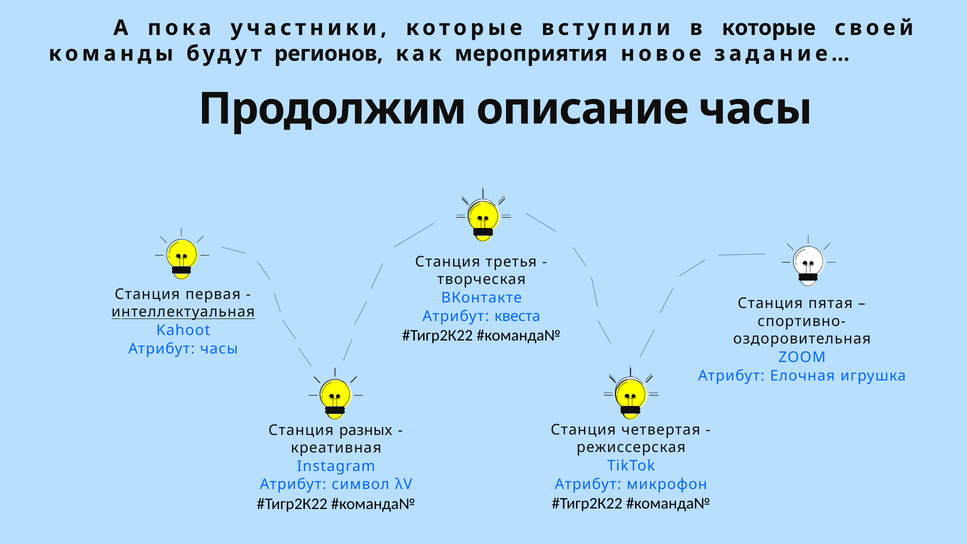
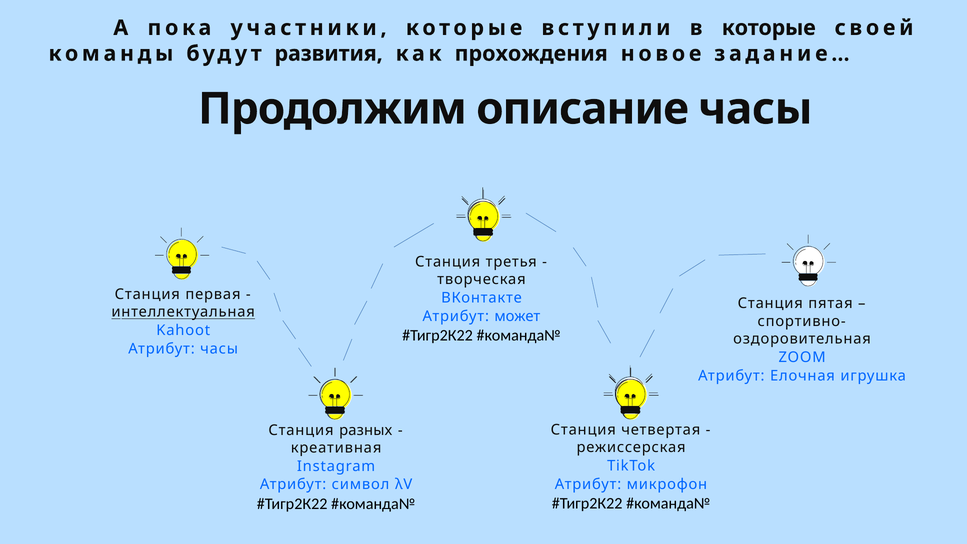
регионов: регионов -> развития
мероприятия: мероприятия -> прохождения
квеста: квеста -> может
